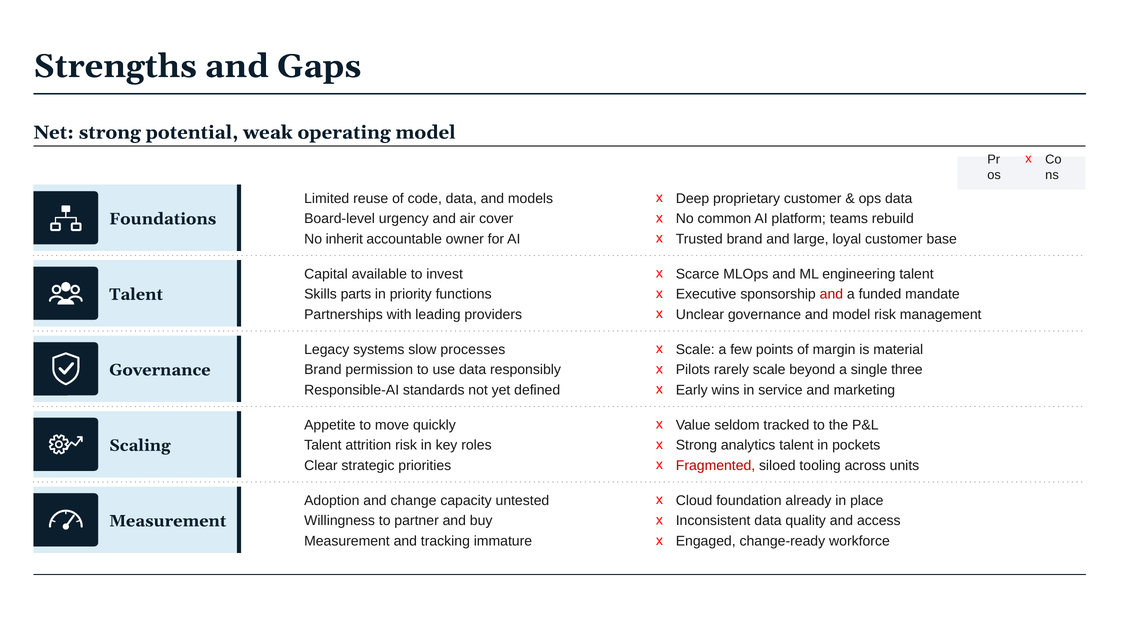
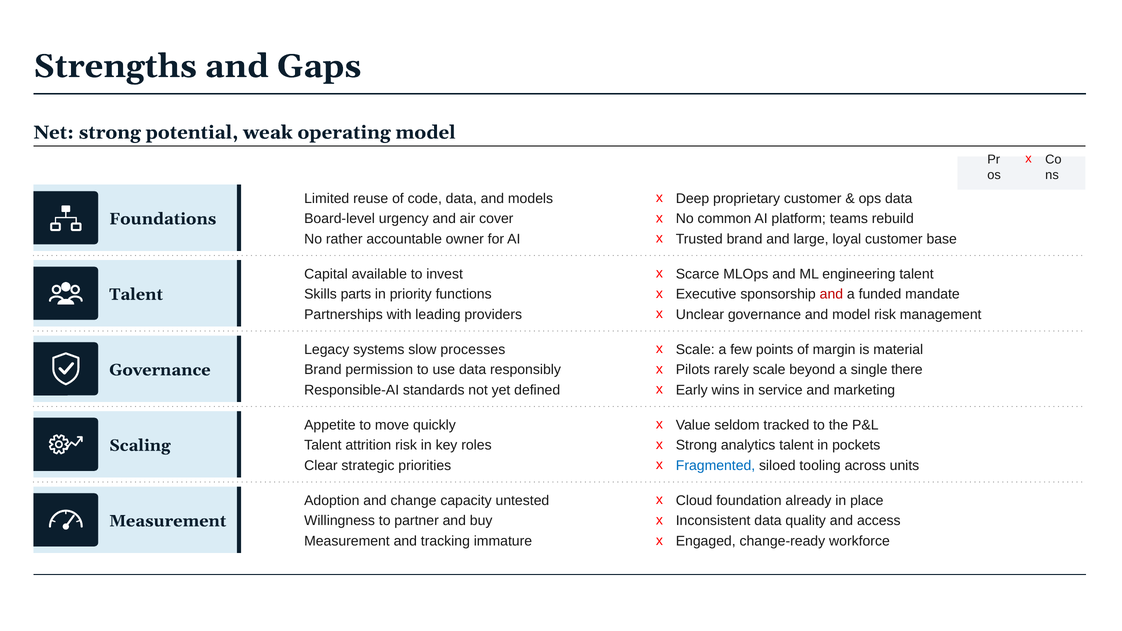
inherit: inherit -> rather
three: three -> there
Fragmented colour: red -> blue
